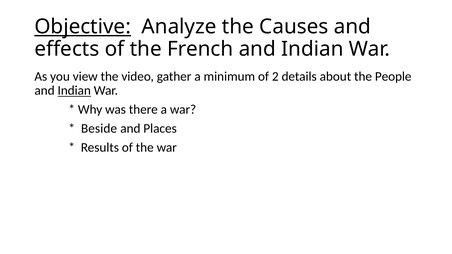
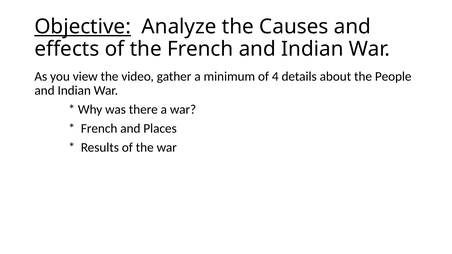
2: 2 -> 4
Indian at (74, 91) underline: present -> none
Beside at (99, 129): Beside -> French
